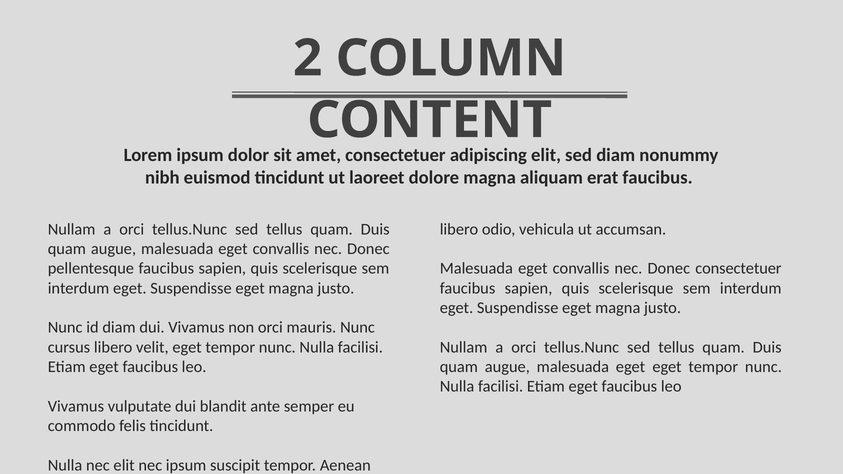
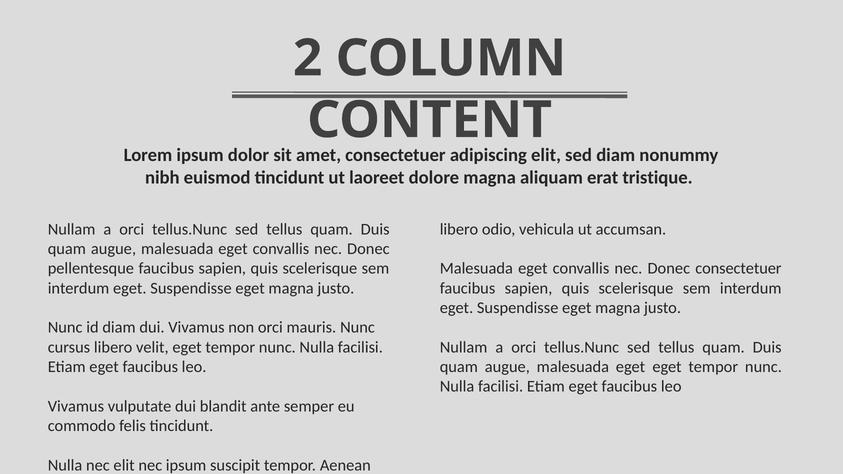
erat faucibus: faucibus -> tristique
